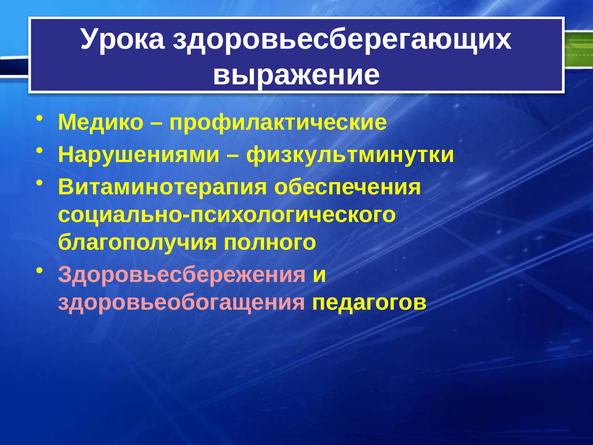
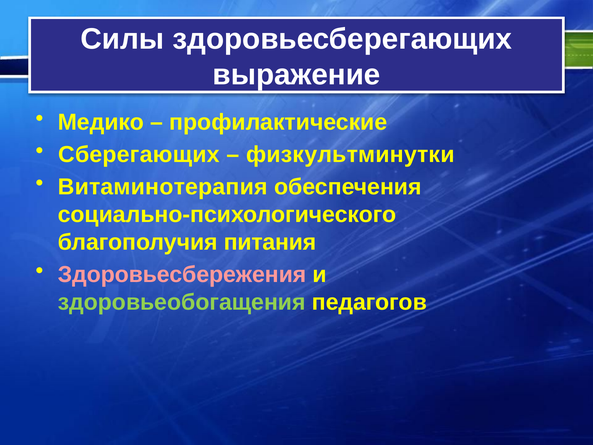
Урока: Урока -> Силы
Нарушениями: Нарушениями -> Сберегающих
полного: полного -> питания
здоровьеобогащения colour: pink -> light green
